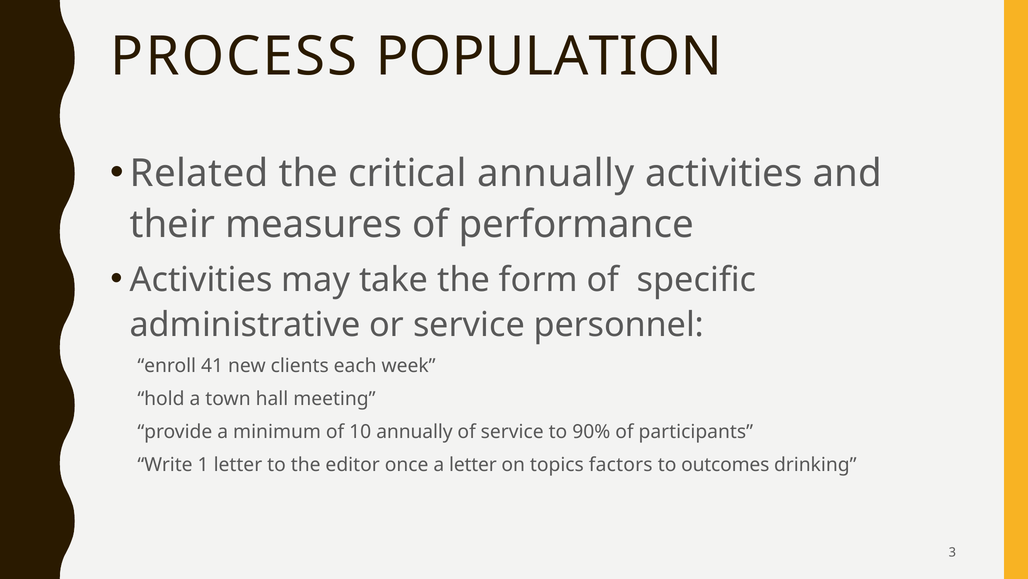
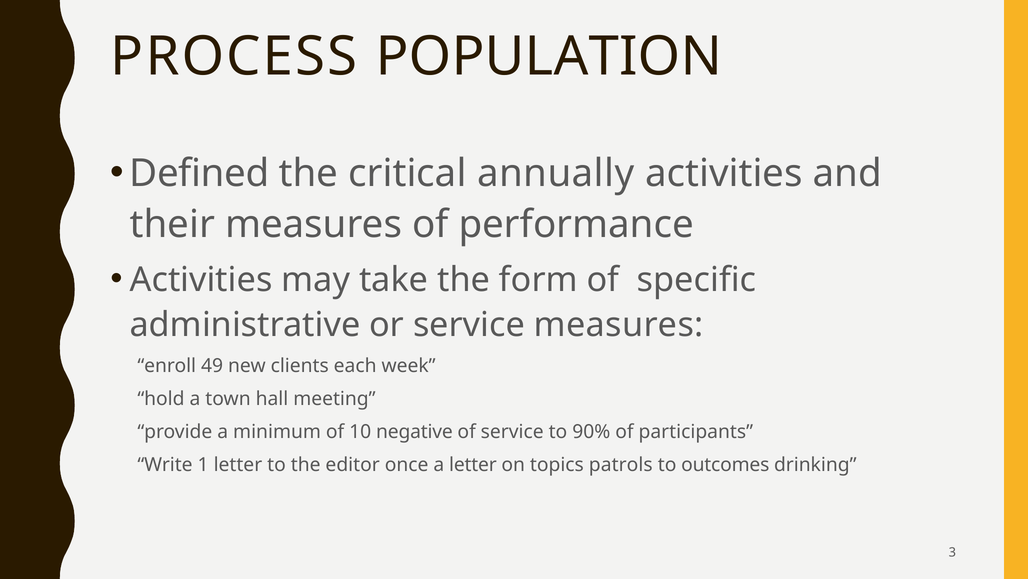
Related: Related -> Defined
service personnel: personnel -> measures
41: 41 -> 49
10 annually: annually -> negative
factors: factors -> patrols
